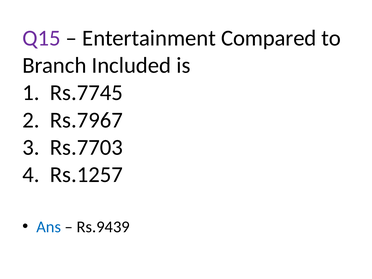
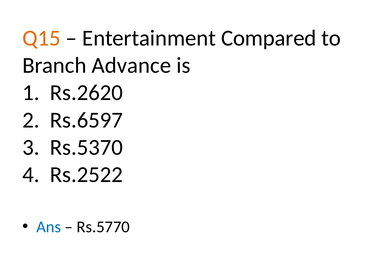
Q15 colour: purple -> orange
Included: Included -> Advance
Rs.7745: Rs.7745 -> Rs.2620
Rs.7967: Rs.7967 -> Rs.6597
Rs.7703: Rs.7703 -> Rs.5370
Rs.1257: Rs.1257 -> Rs.2522
Rs.9439: Rs.9439 -> Rs.5770
